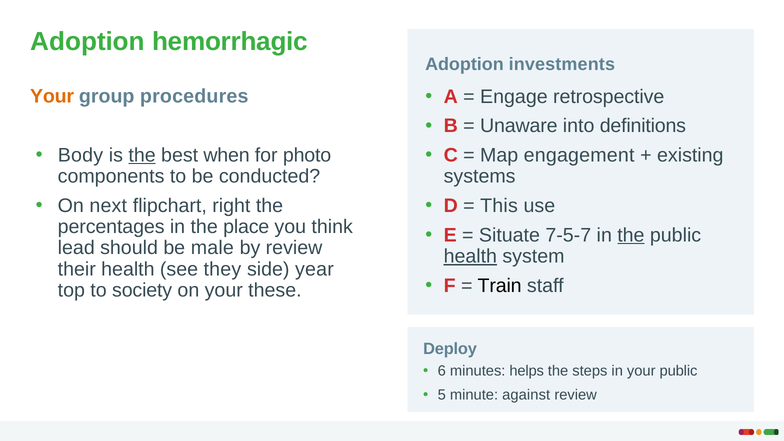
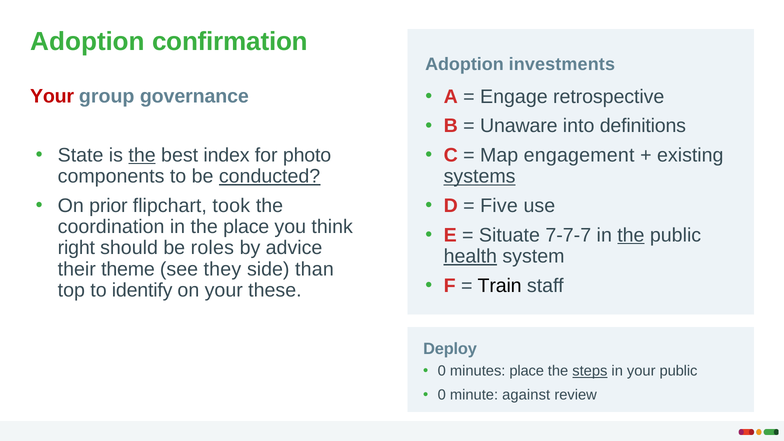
hemorrhagic: hemorrhagic -> confirmation
Your at (52, 97) colour: orange -> red
procedures: procedures -> governance
Body: Body -> State
when: when -> index
conducted underline: none -> present
systems underline: none -> present
next: next -> prior
right: right -> took
This: This -> Five
percentages: percentages -> coordination
7-5-7: 7-5-7 -> 7-7-7
lead: lead -> right
male: male -> roles
by review: review -> advice
their health: health -> theme
year: year -> than
society: society -> identify
6 at (442, 371): 6 -> 0
minutes helps: helps -> place
steps underline: none -> present
5 at (442, 395): 5 -> 0
